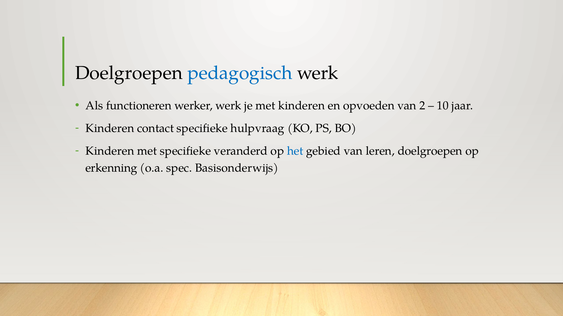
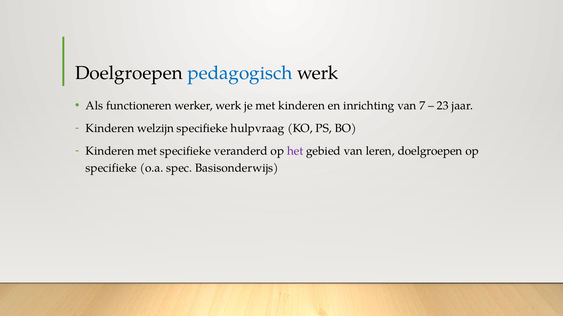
opvoeden: opvoeden -> inrichting
2: 2 -> 7
10: 10 -> 23
contact: contact -> welzijn
het colour: blue -> purple
erkenning at (111, 168): erkenning -> specifieke
